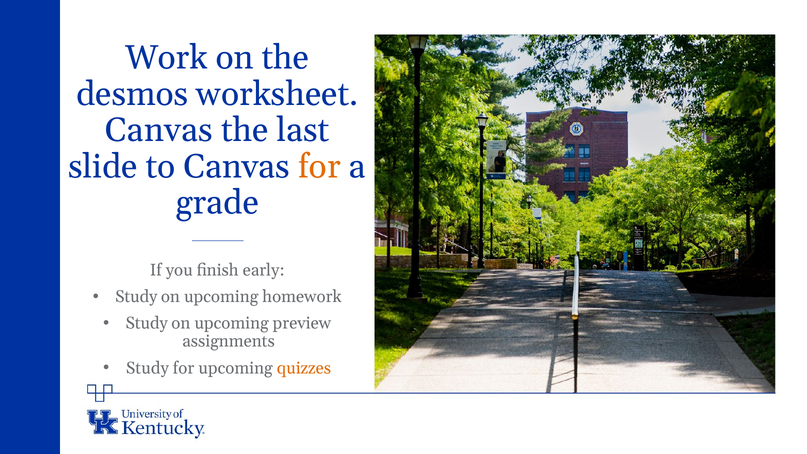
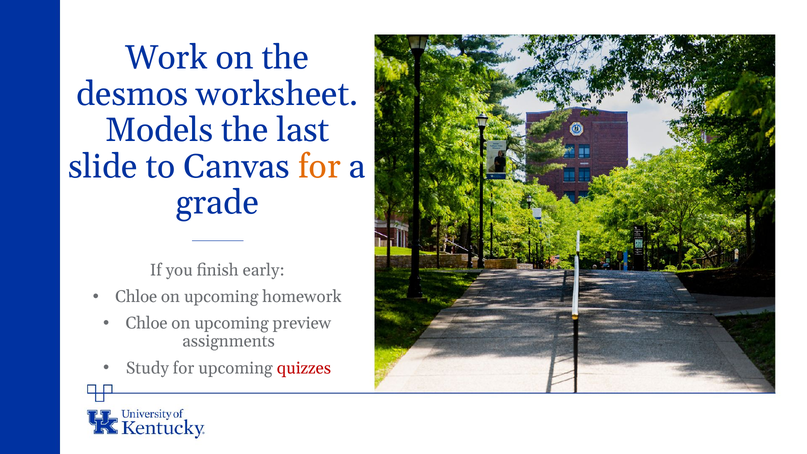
Canvas at (159, 130): Canvas -> Models
Study at (136, 297): Study -> Chloe
Study at (147, 323): Study -> Chloe
quizzes colour: orange -> red
